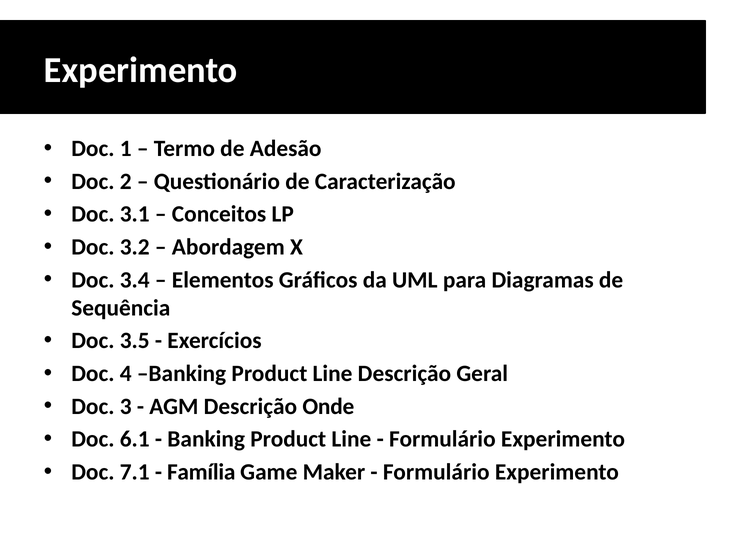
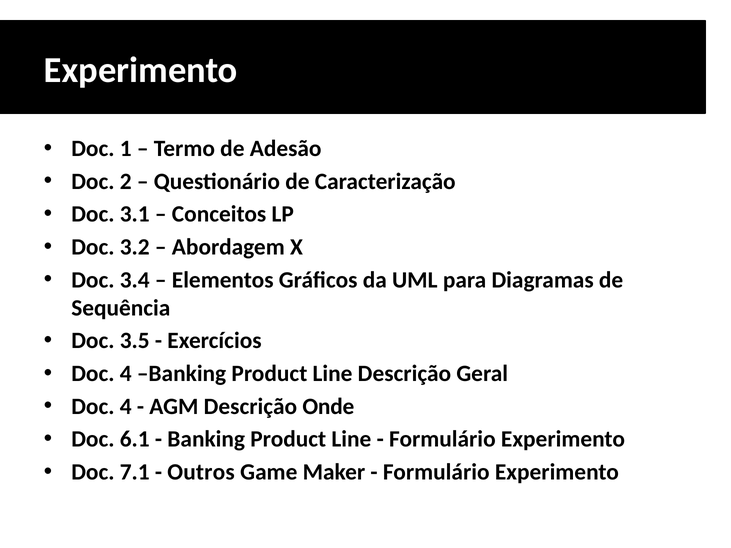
3 at (126, 407): 3 -> 4
Família: Família -> Outros
